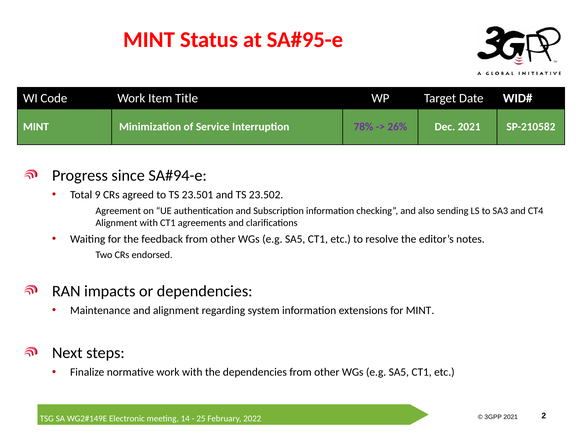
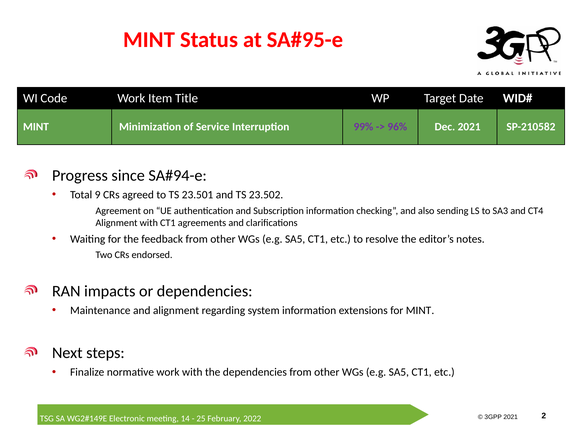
78%: 78% -> 99%
26%: 26% -> 96%
